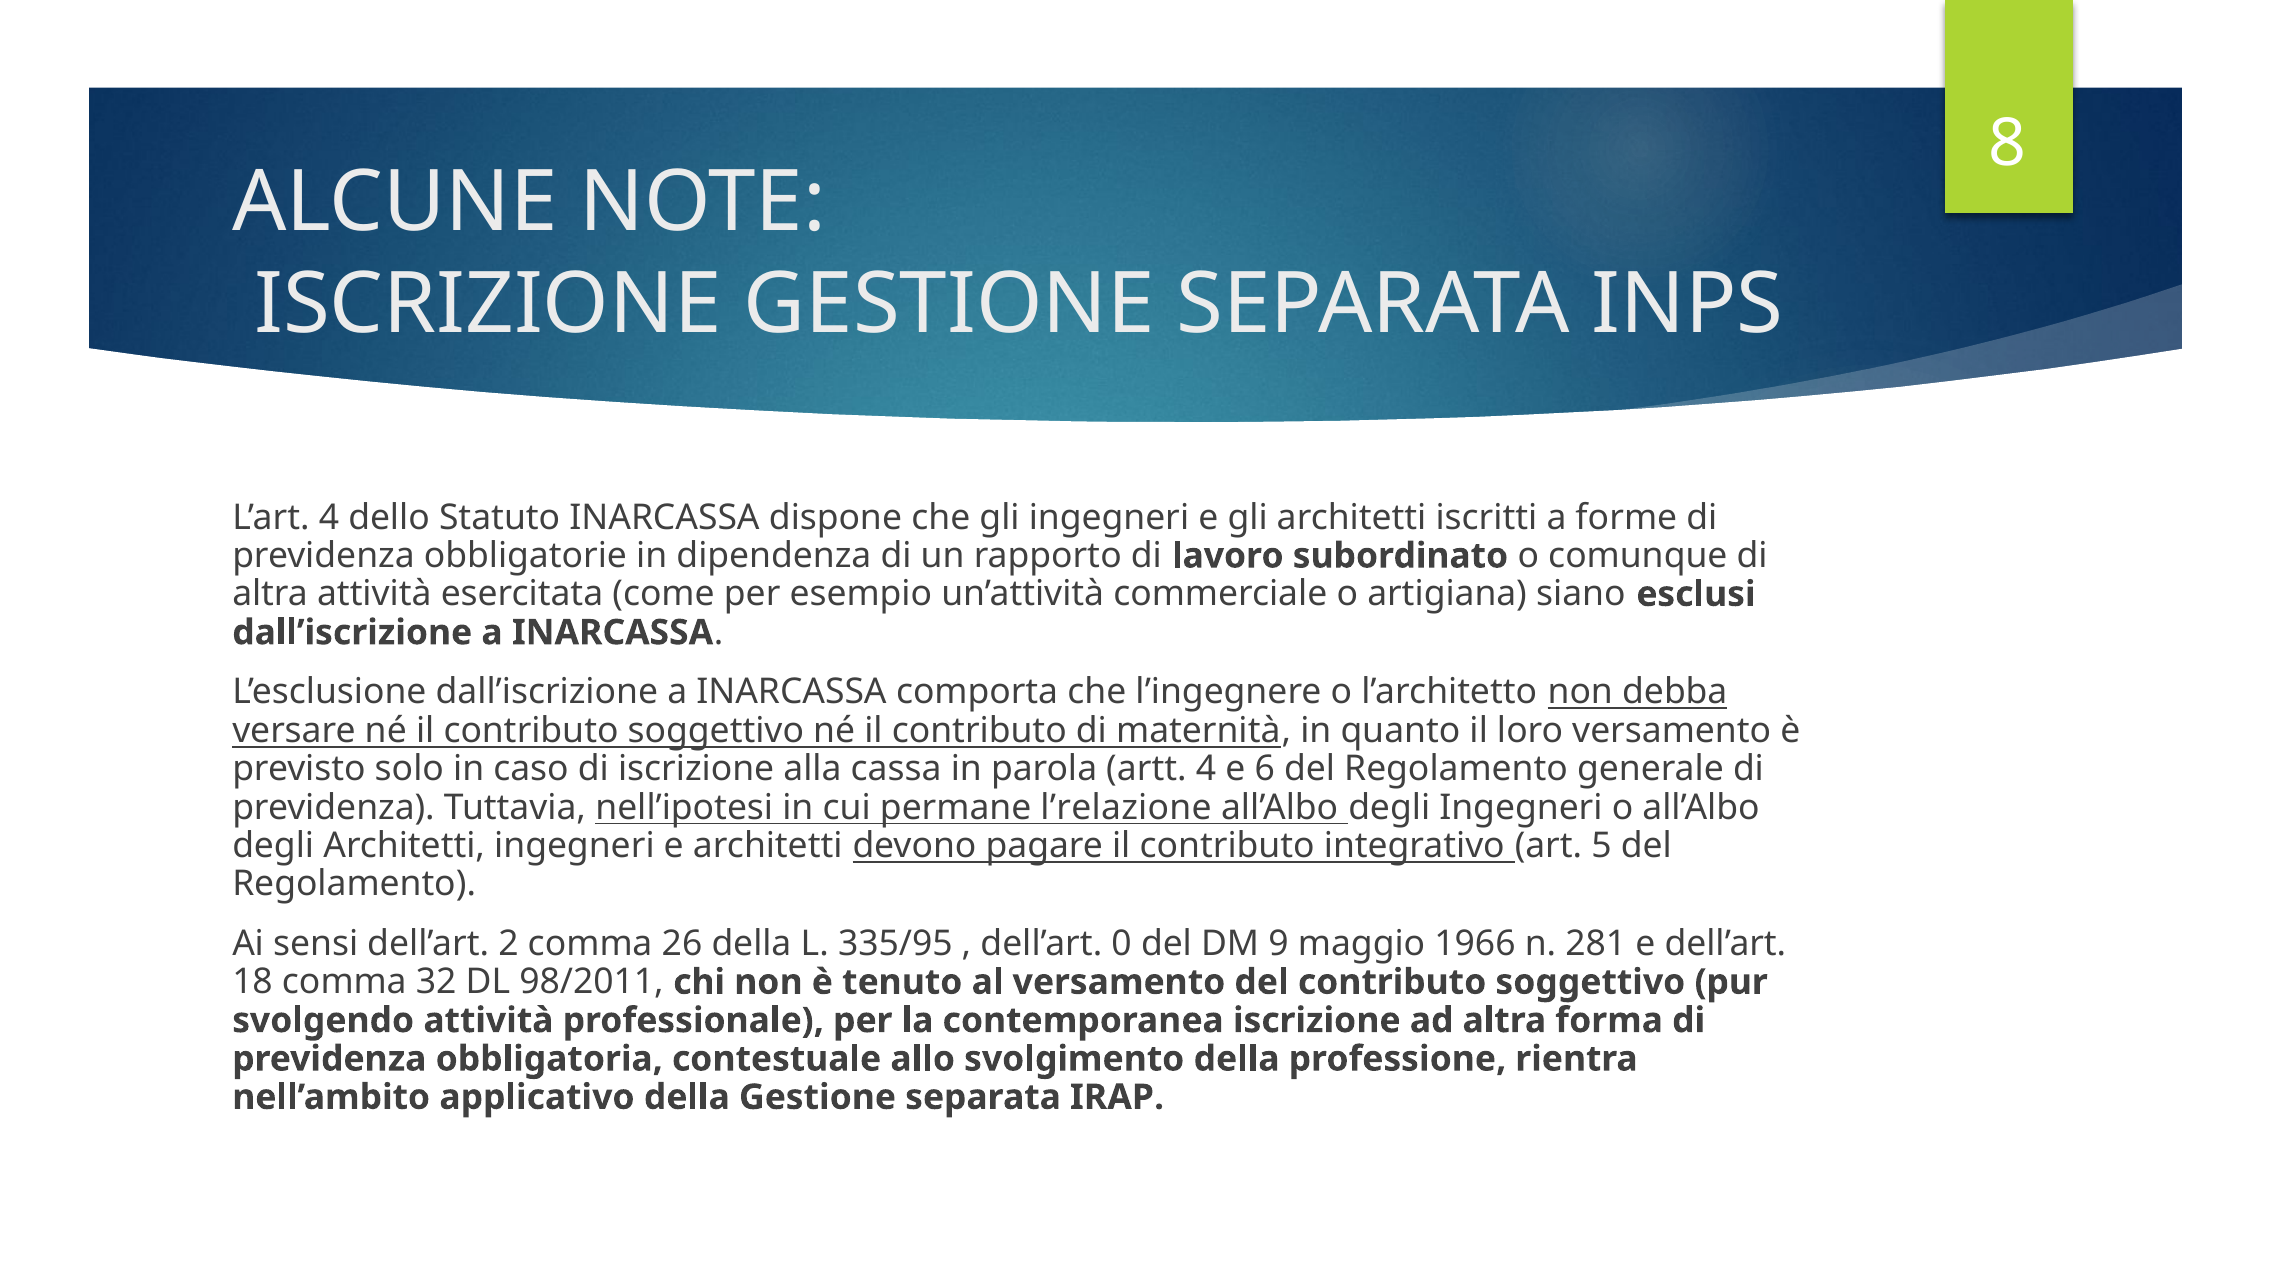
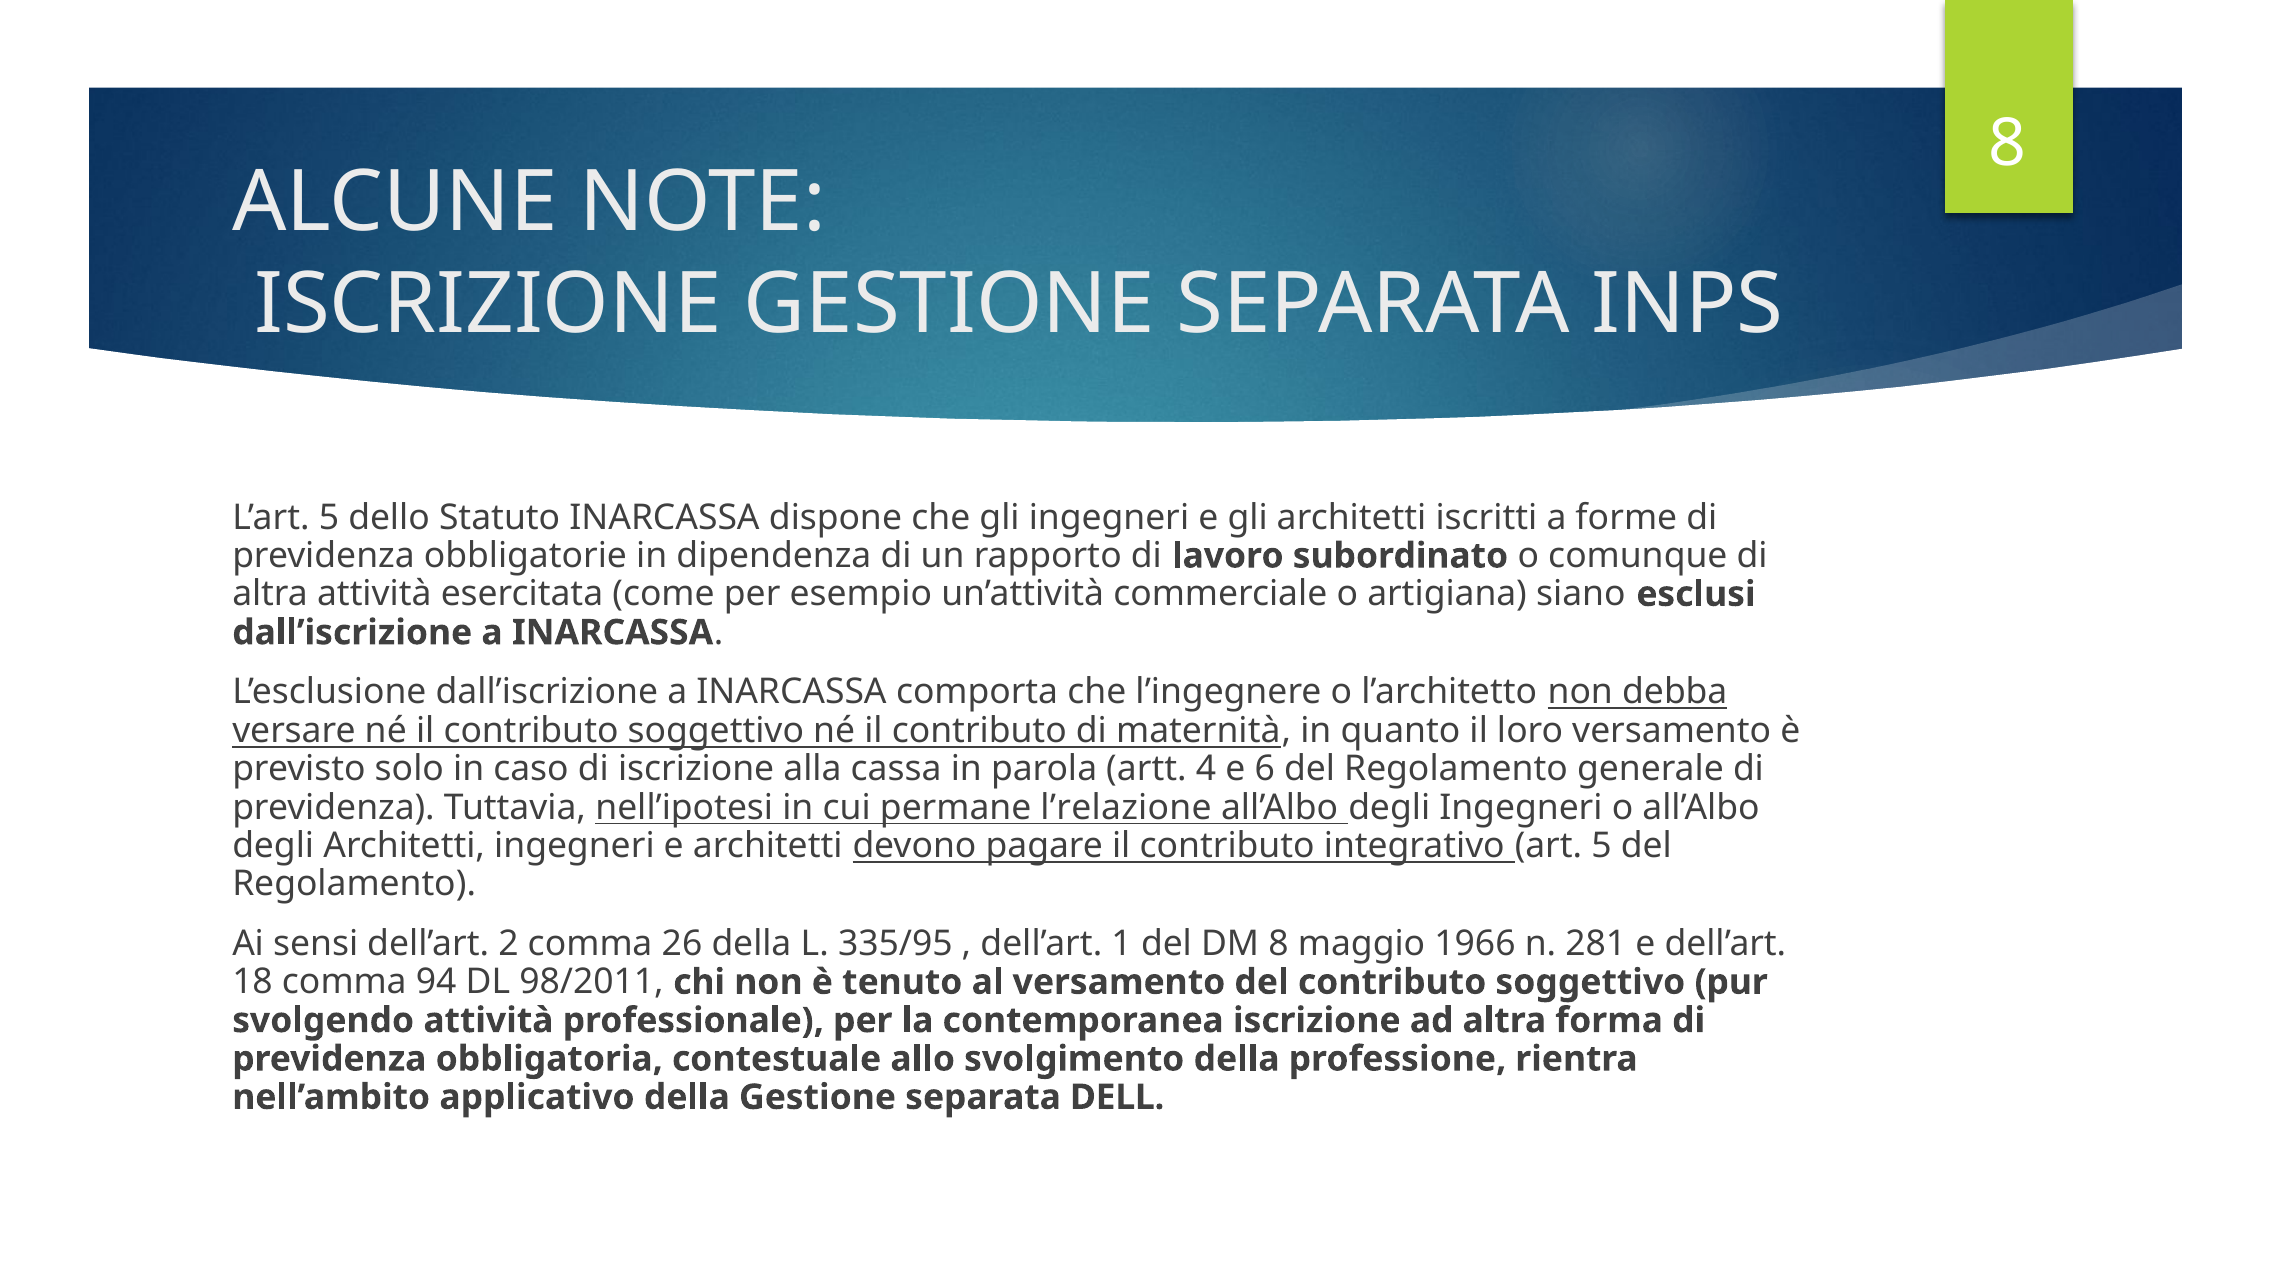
L’art 4: 4 -> 5
0: 0 -> 1
DM 9: 9 -> 8
32: 32 -> 94
IRAP: IRAP -> DELL
